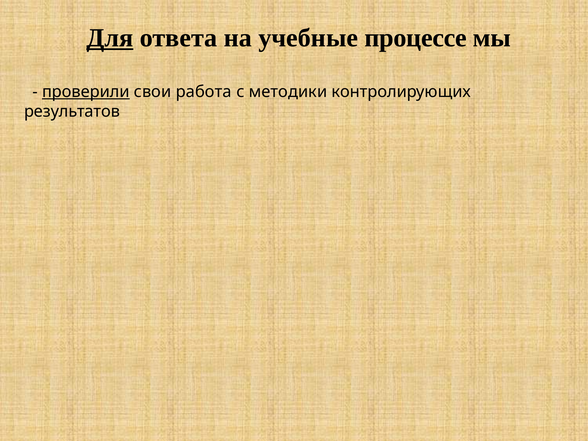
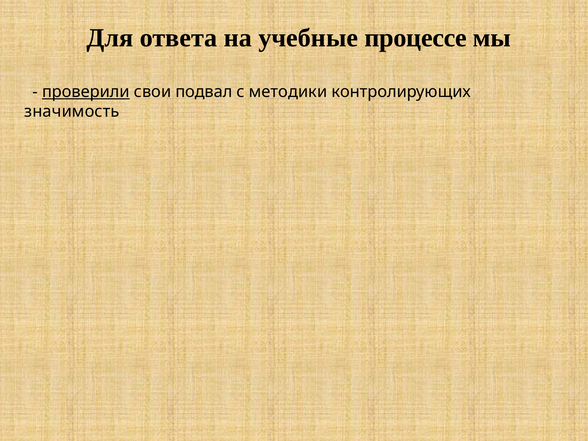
Для underline: present -> none
работа: работа -> подвал
результатов: результатов -> значимость
